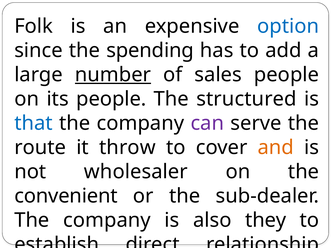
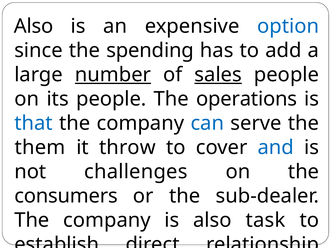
Folk at (34, 26): Folk -> Also
sales underline: none -> present
structured: structured -> operations
can colour: purple -> blue
route: route -> them
and colour: orange -> blue
wholesaler: wholesaler -> challenges
convenient: convenient -> consumers
they: they -> task
